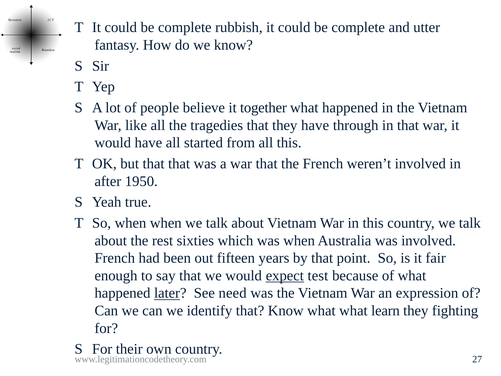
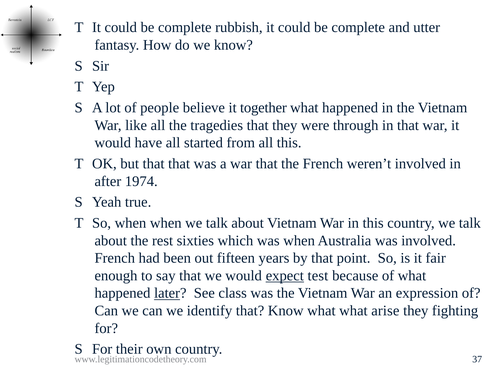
they have: have -> were
1950: 1950 -> 1974
need: need -> class
learn: learn -> arise
27: 27 -> 37
